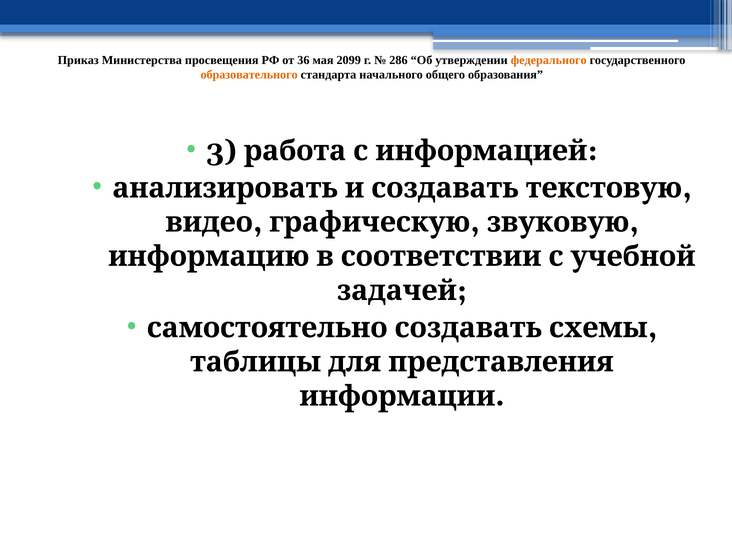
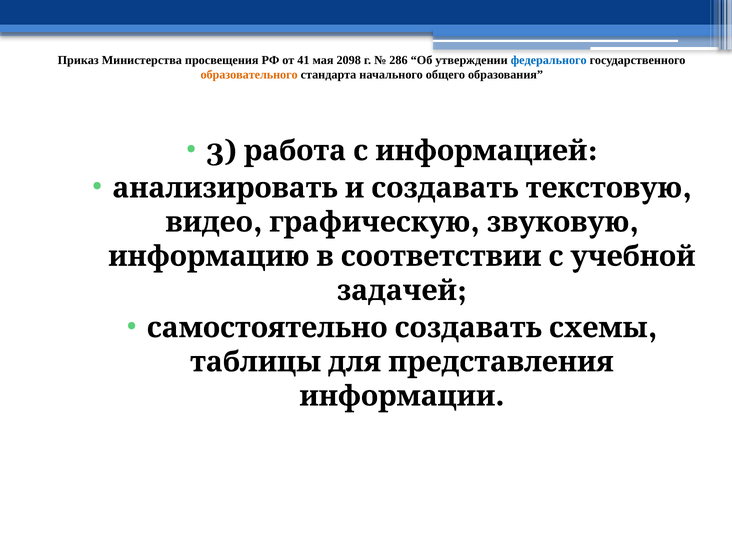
36: 36 -> 41
2099: 2099 -> 2098
федерального colour: orange -> blue
